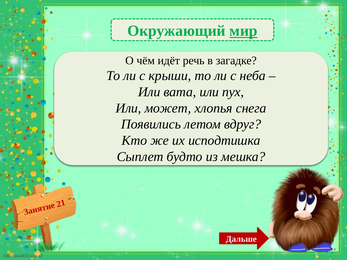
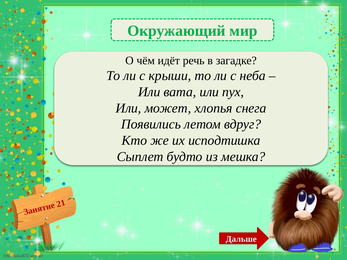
мир underline: present -> none
